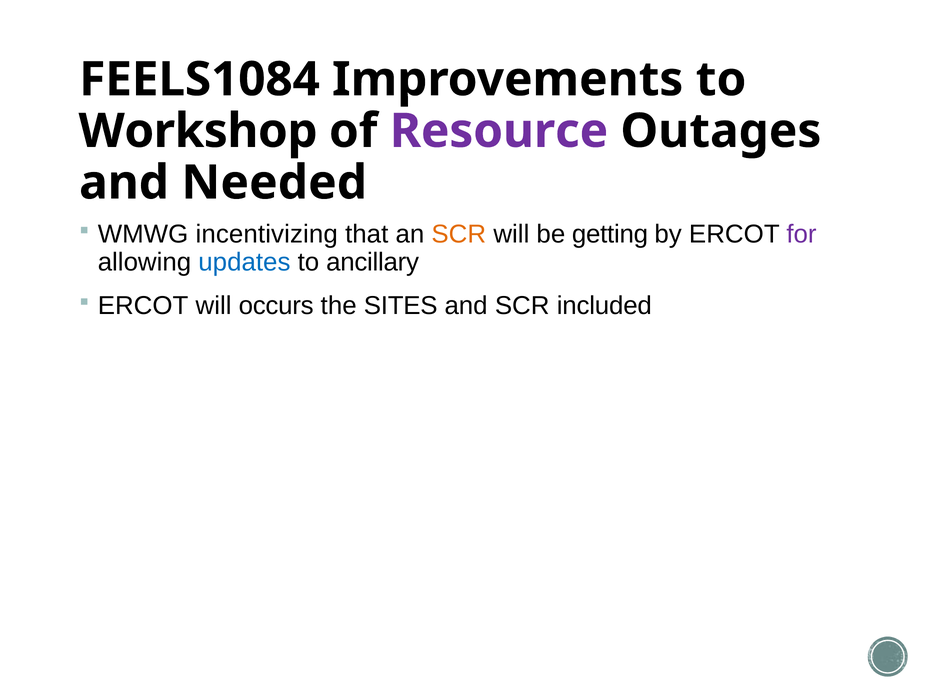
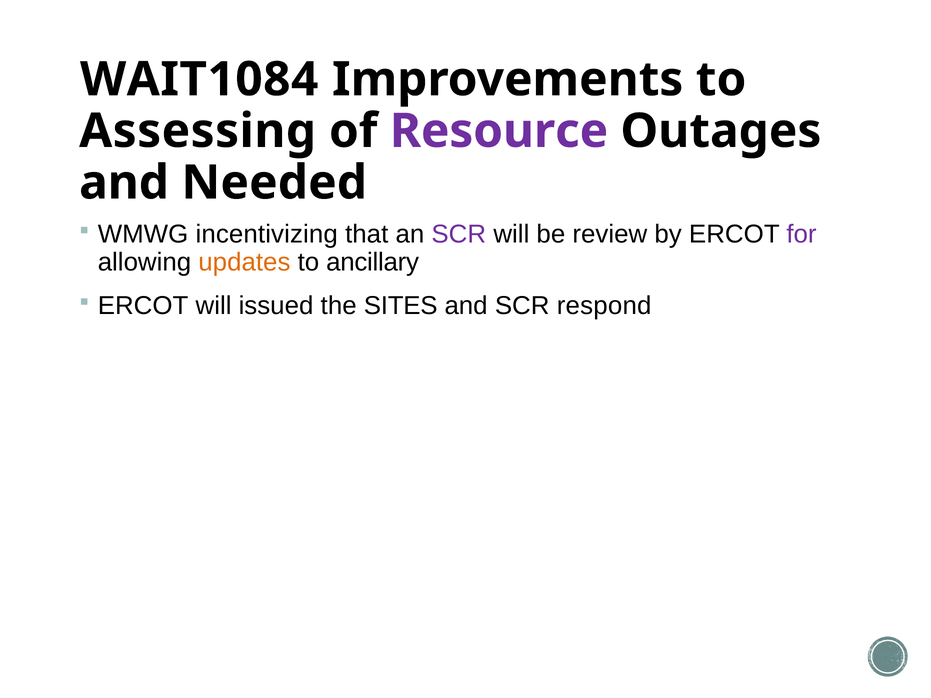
FEELS1084: FEELS1084 -> WAIT1084
Workshop: Workshop -> Assessing
SCR at (459, 235) colour: orange -> purple
getting: getting -> review
updates colour: blue -> orange
occurs: occurs -> issued
included: included -> respond
